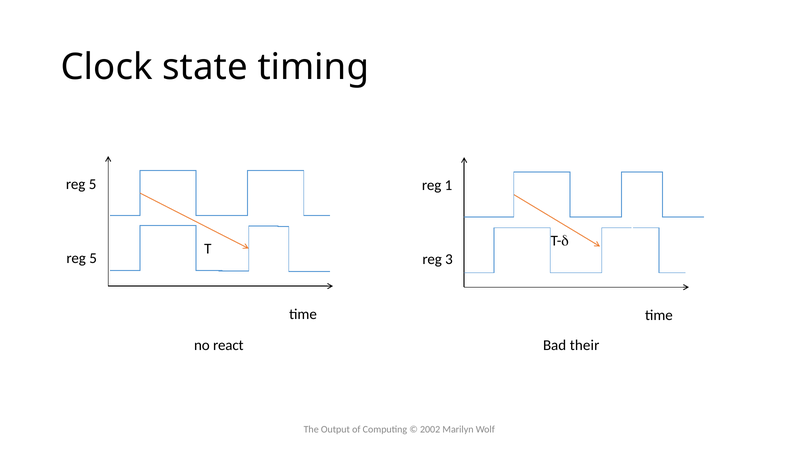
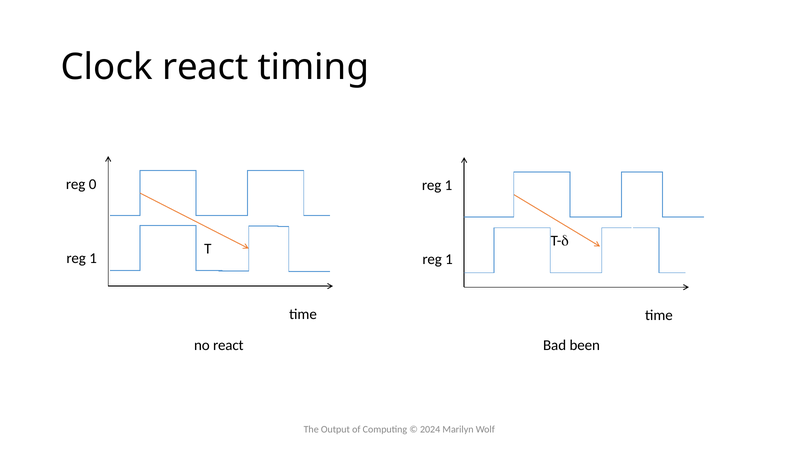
Clock state: state -> react
5 at (93, 184): 5 -> 0
5 at (93, 258): 5 -> 1
3 at (449, 259): 3 -> 1
their: their -> been
2002: 2002 -> 2024
